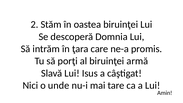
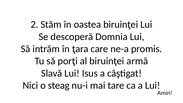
unde: unde -> steag
